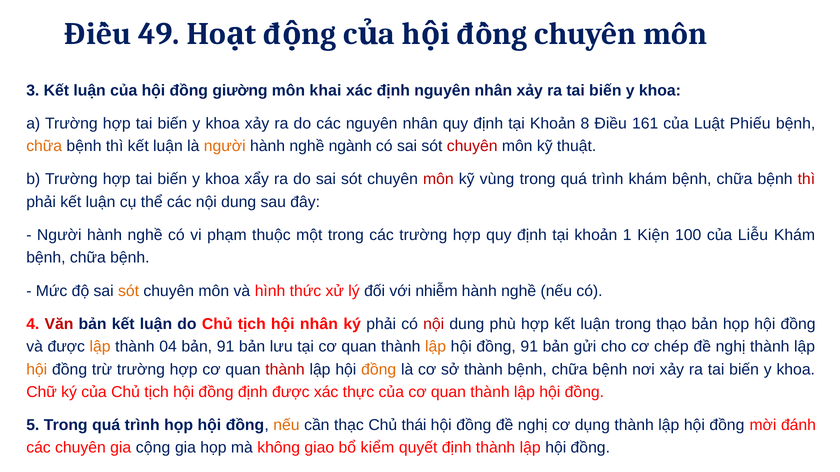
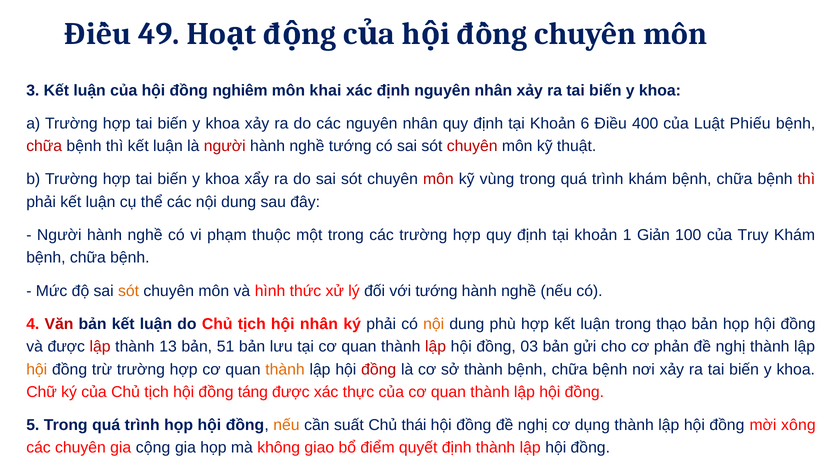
giường: giường -> nghiêm
8: 8 -> 6
161: 161 -> 400
chữa at (44, 146) colour: orange -> red
người at (225, 146) colour: orange -> red
nghề ngành: ngành -> tướng
Kiện: Kiện -> Giản
Liễu: Liễu -> Truy
với nhiễm: nhiễm -> tướng
nội at (434, 324) colour: red -> orange
lập at (100, 347) colour: orange -> red
04: 04 -> 13
bản 91: 91 -> 51
lập at (436, 347) colour: orange -> red
đồng 91: 91 -> 03
chép: chép -> phản
thành at (285, 370) colour: red -> orange
đồng at (379, 370) colour: orange -> red
đồng định: định -> táng
thạc: thạc -> suất
đánh: đánh -> xông
kiểm: kiểm -> điểm
